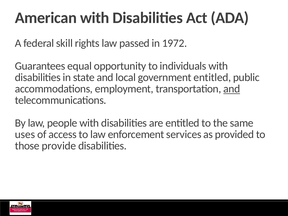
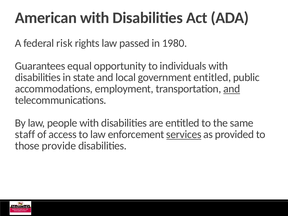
skill: skill -> risk
1972: 1972 -> 1980
uses: uses -> staff
services underline: none -> present
